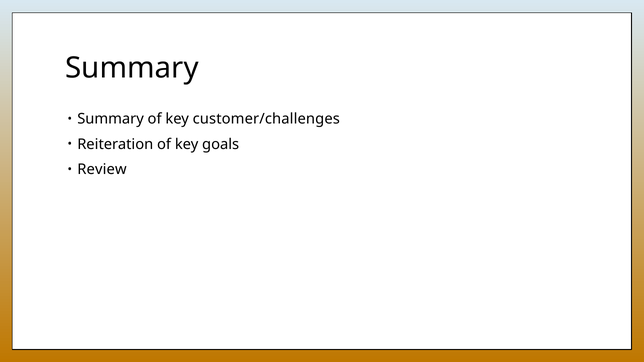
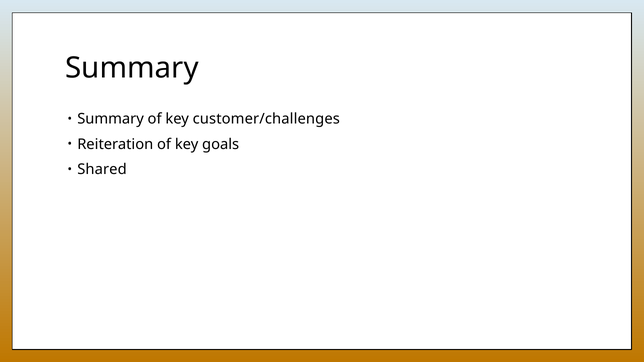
Review: Review -> Shared
